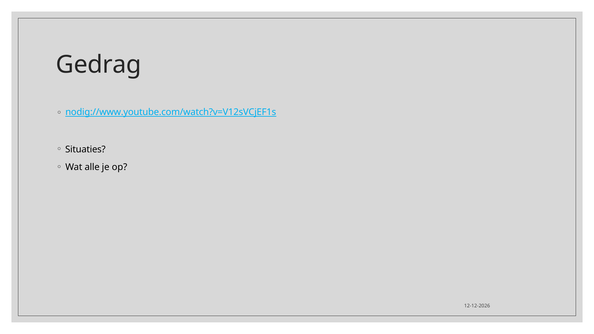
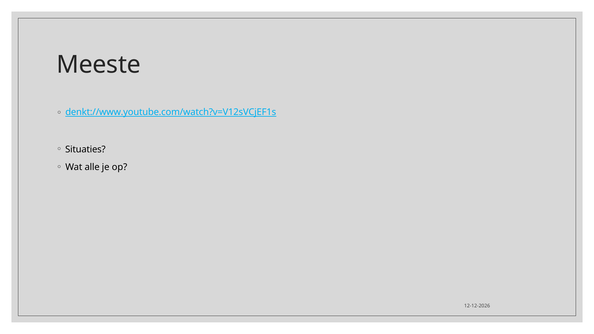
Gedrag: Gedrag -> Meeste
nodig://www.youtube.com/watch?v=V12sVCjEF1s: nodig://www.youtube.com/watch?v=V12sVCjEF1s -> denkt://www.youtube.com/watch?v=V12sVCjEF1s
